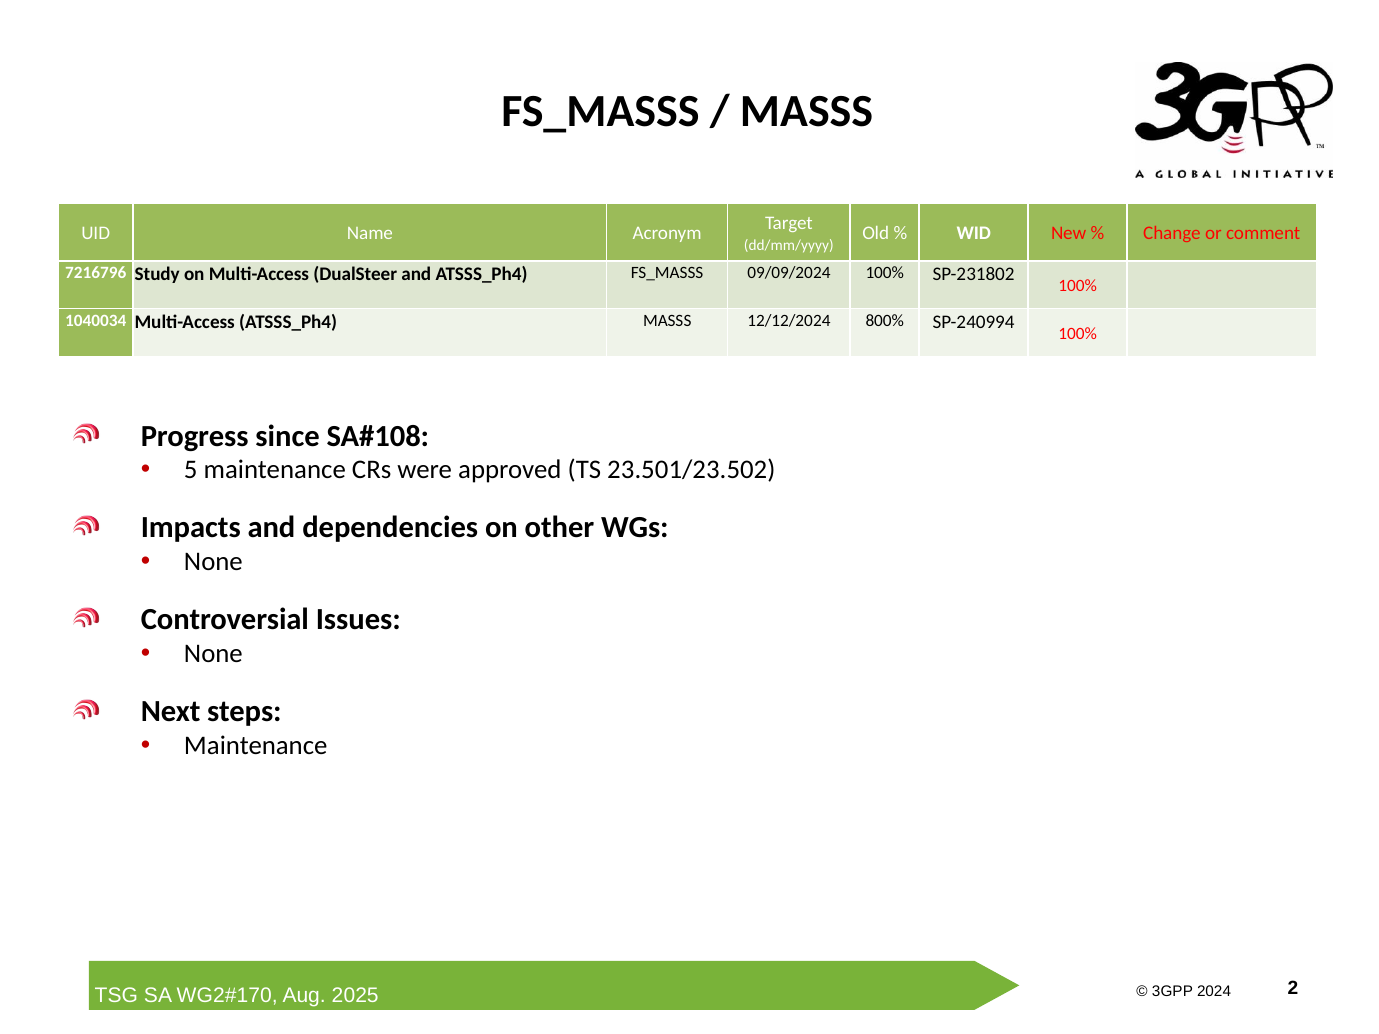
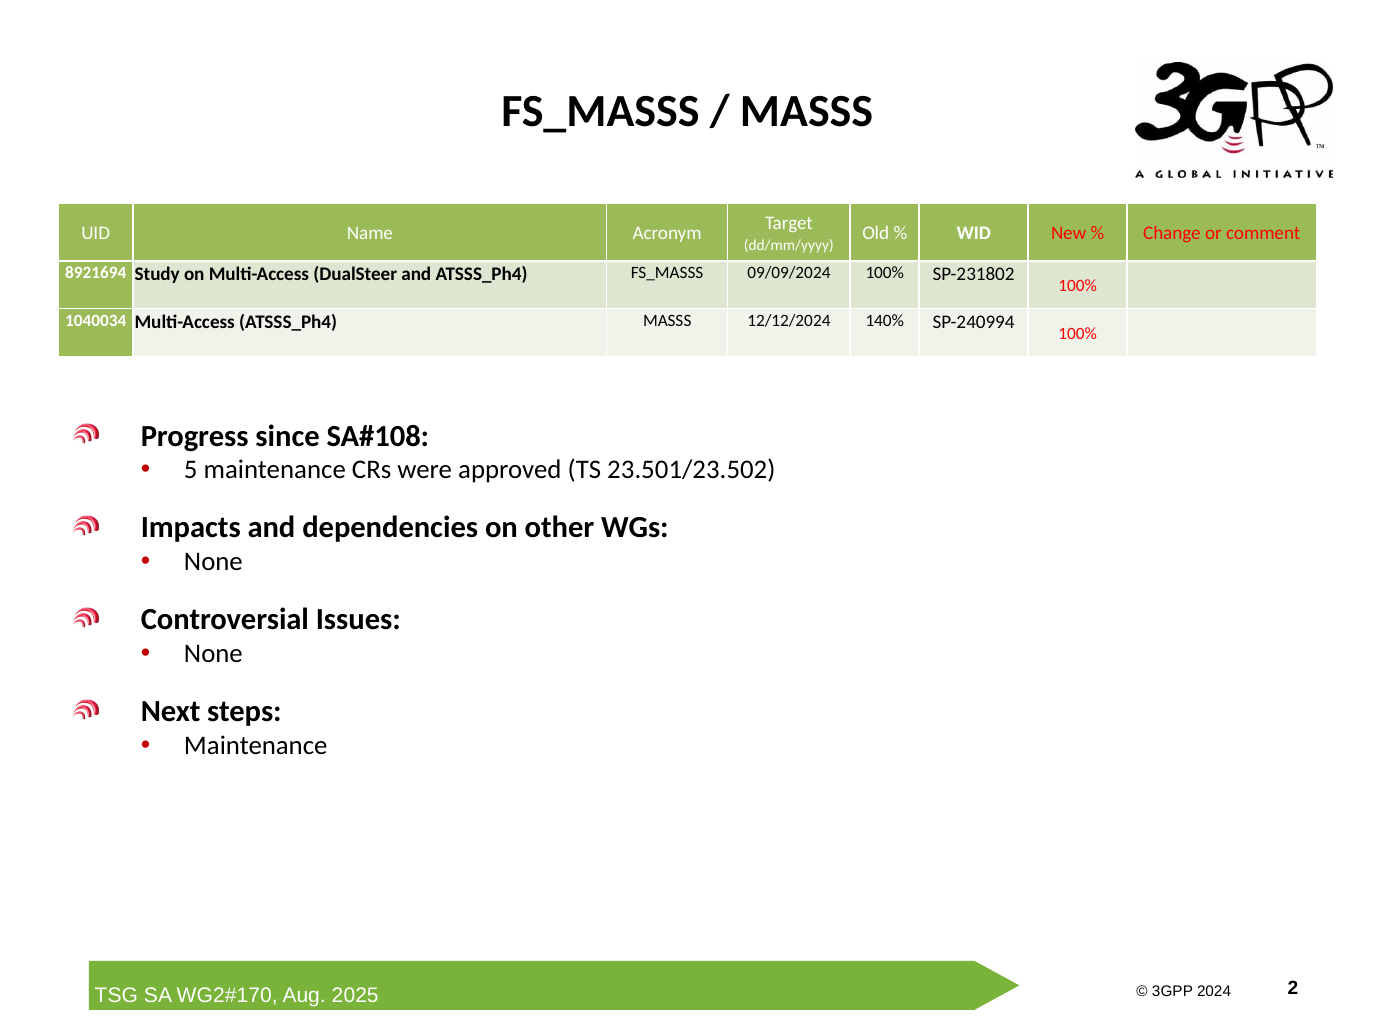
7216796: 7216796 -> 8921694
800%: 800% -> 140%
